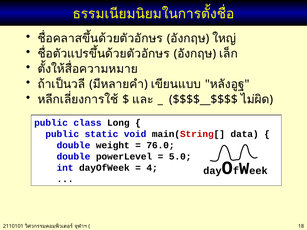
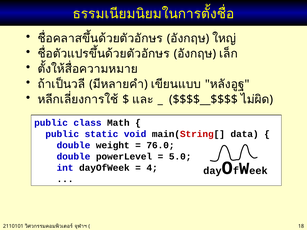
Long: Long -> Math
